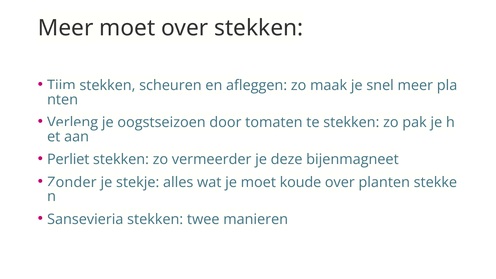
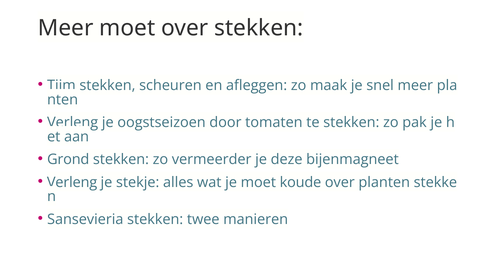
Perliet: Perliet -> Grond
Zonder at (72, 182): Zonder -> Verleng
